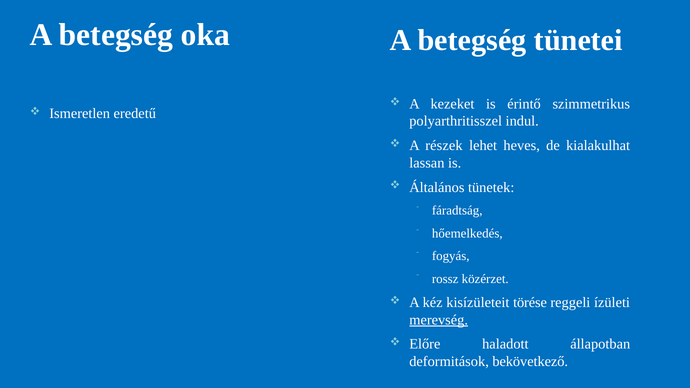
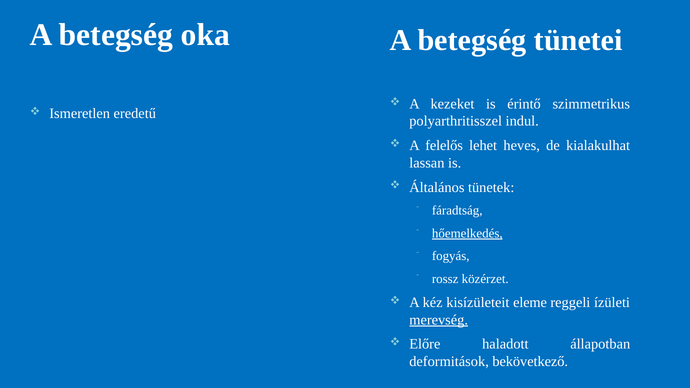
részek: részek -> felelős
hőemelkedés underline: none -> present
törése: törése -> eleme
